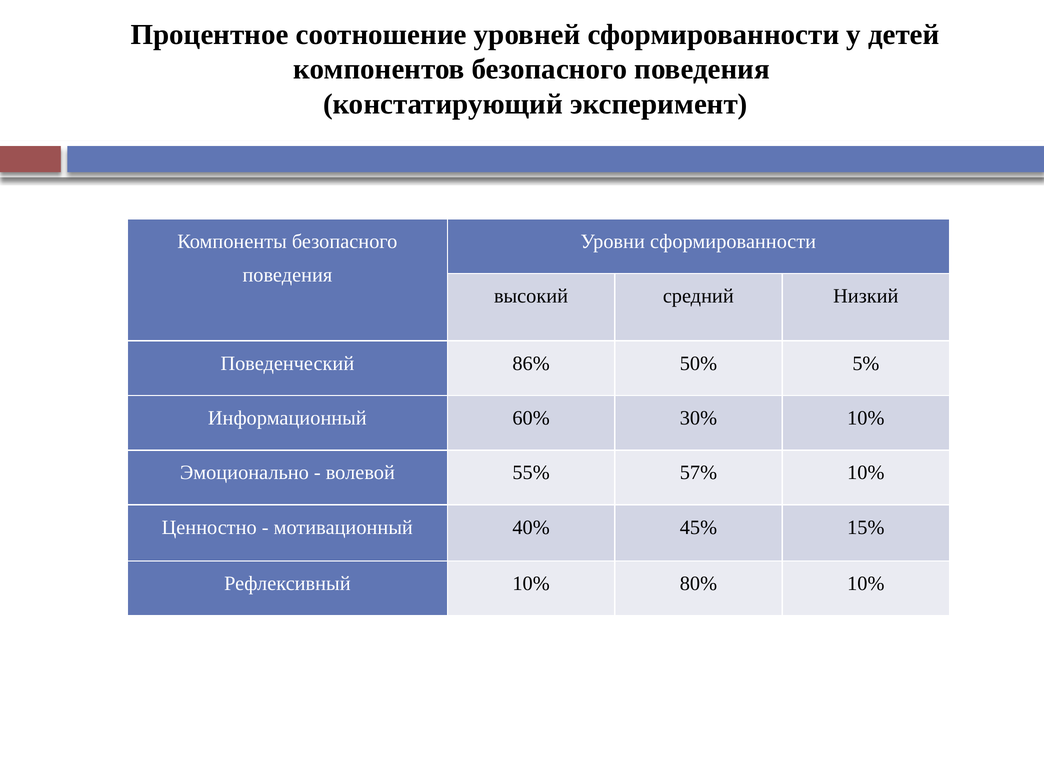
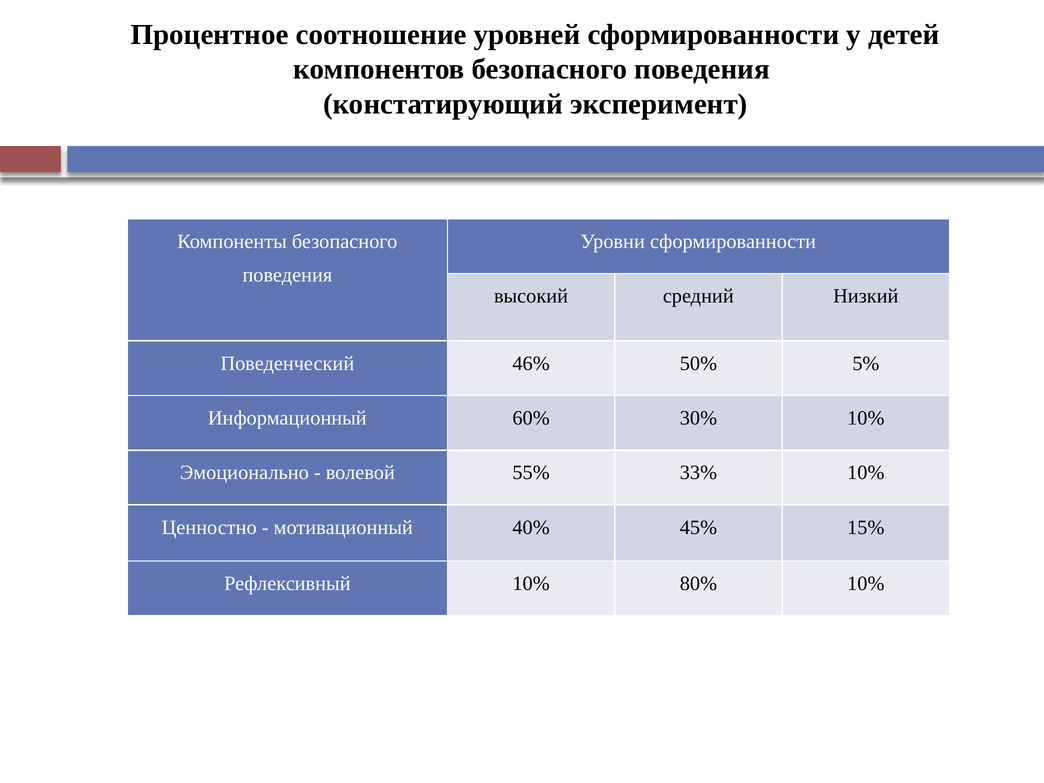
86%: 86% -> 46%
57%: 57% -> 33%
